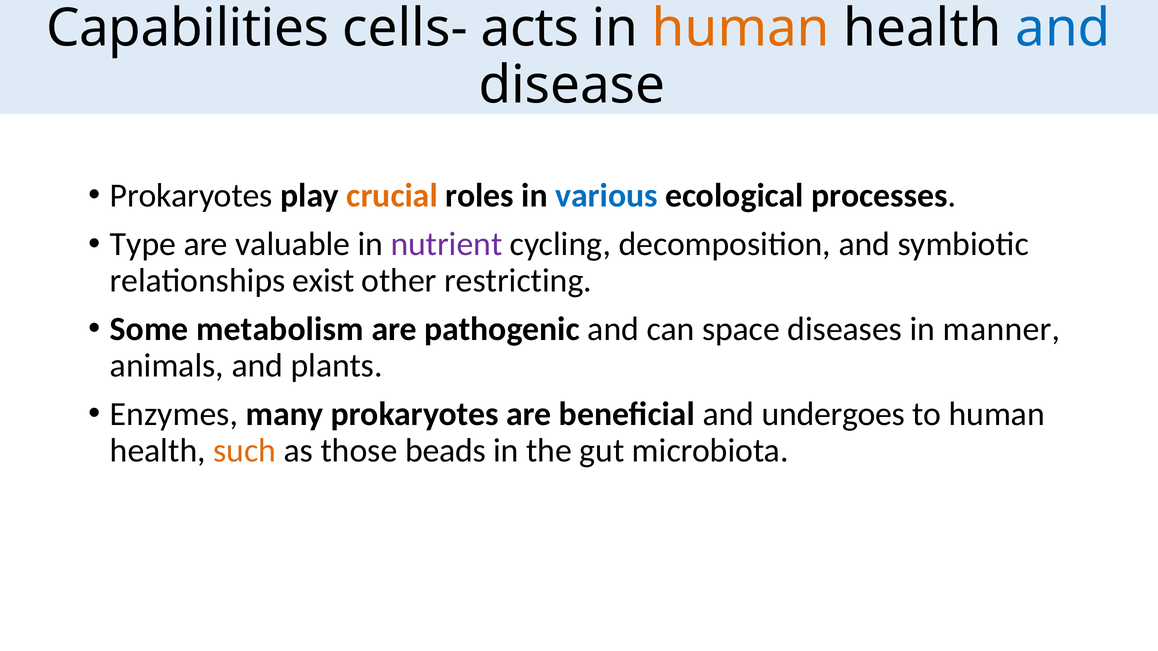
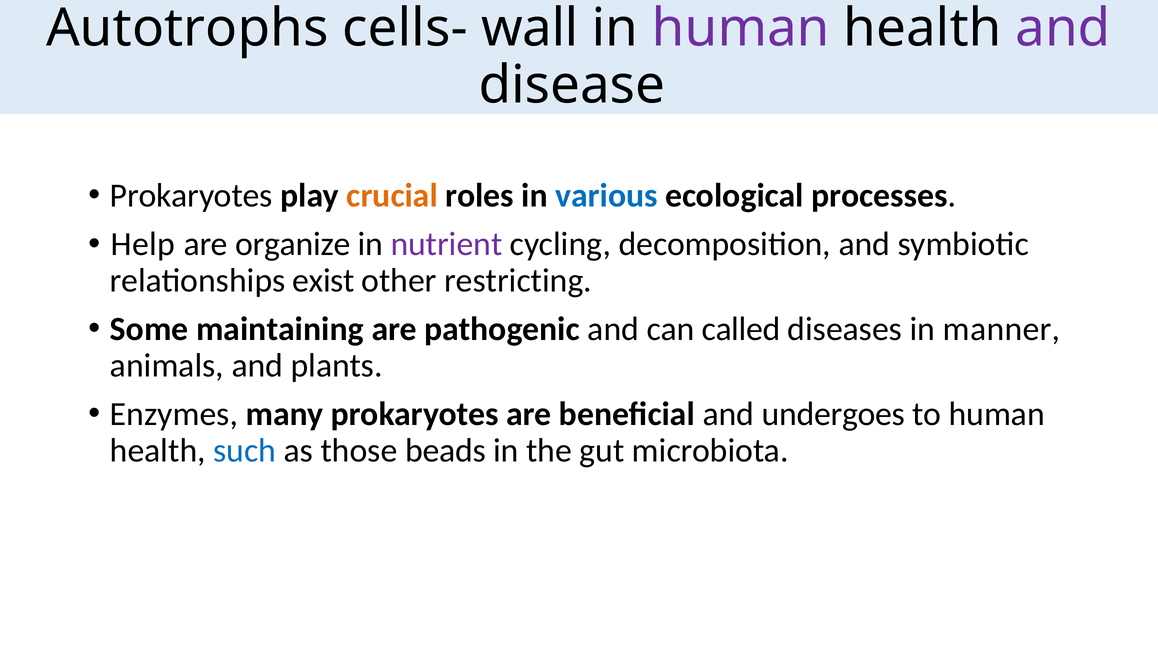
Capabilities: Capabilities -> Autotrophs
acts: acts -> wall
human at (741, 28) colour: orange -> purple
and at (1063, 28) colour: blue -> purple
Type: Type -> Help
valuable: valuable -> organize
metabolism: metabolism -> maintaining
space: space -> called
such colour: orange -> blue
